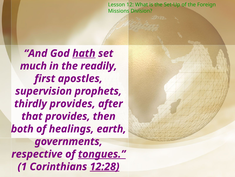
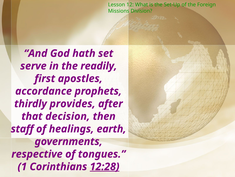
hath underline: present -> none
much: much -> serve
supervision: supervision -> accordance
that provides: provides -> decision
both: both -> staff
tongues underline: present -> none
